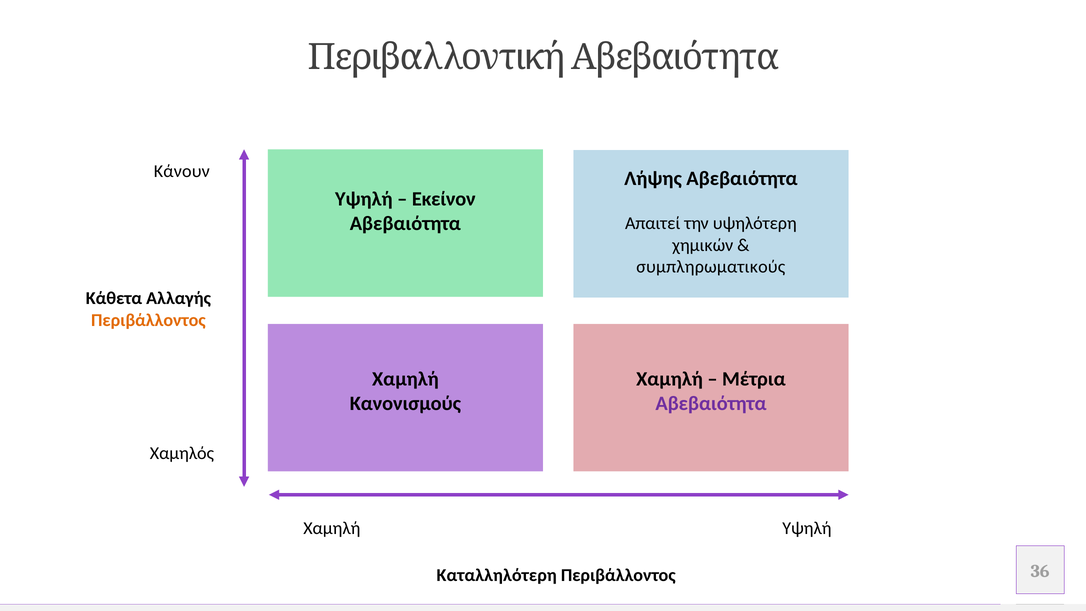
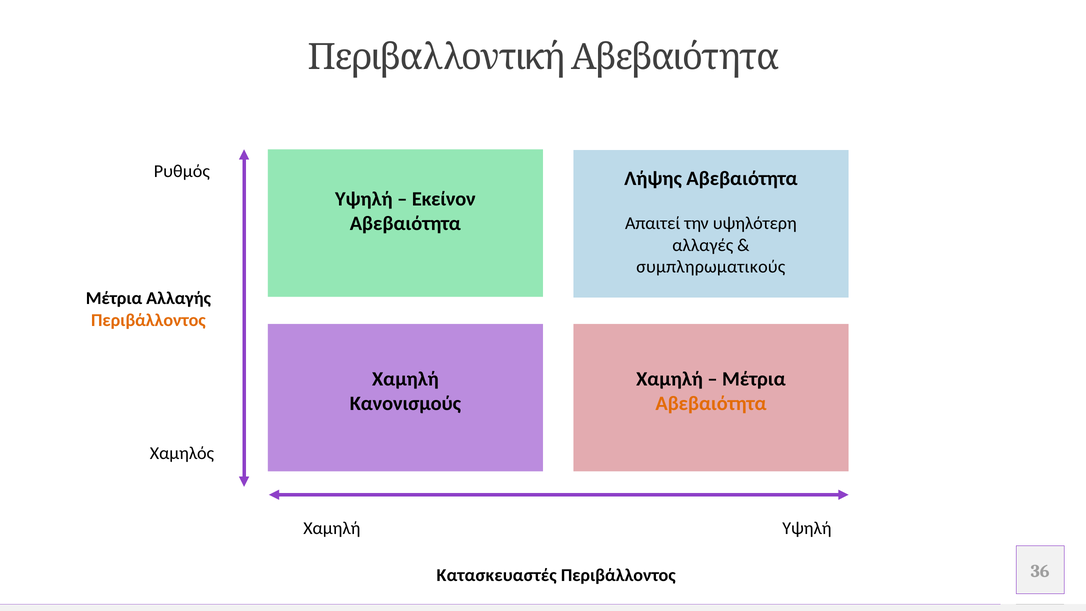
Κάνουν: Κάνουν -> Ρυθμός
χημικών: χημικών -> αλλαγές
Κάθετα at (114, 298): Κάθετα -> Μέτρια
Αβεβαιότητα at (711, 403) colour: purple -> orange
Καταλληλότερη: Καταλληλότερη -> Κατασκευαστές
